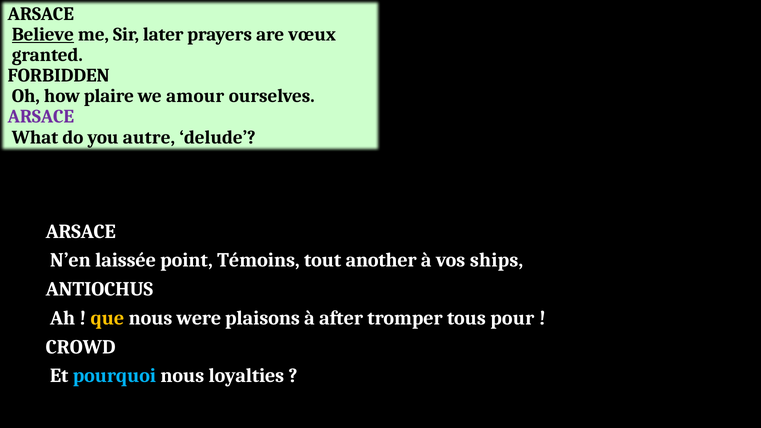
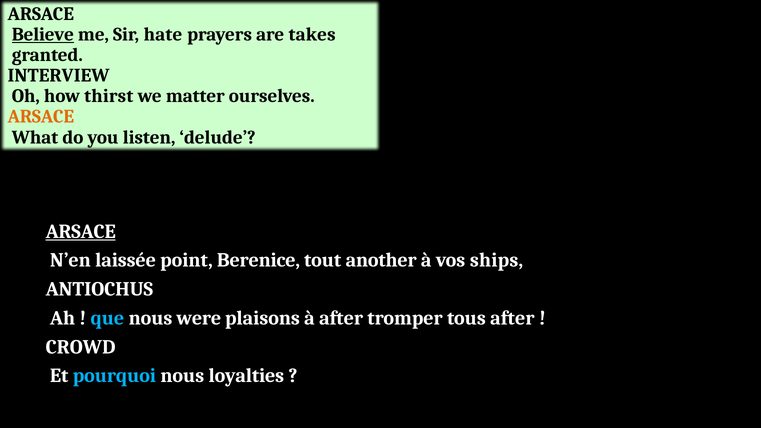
later: later -> hate
vœux: vœux -> takes
FORBIDDEN: FORBIDDEN -> INTERVIEW
plaire: plaire -> thirst
amour: amour -> matter
ARSACE at (41, 117) colour: purple -> orange
autre: autre -> listen
ARSACE at (81, 232) underline: none -> present
Témoins: Témoins -> Berenice
que colour: yellow -> light blue
tous pour: pour -> after
